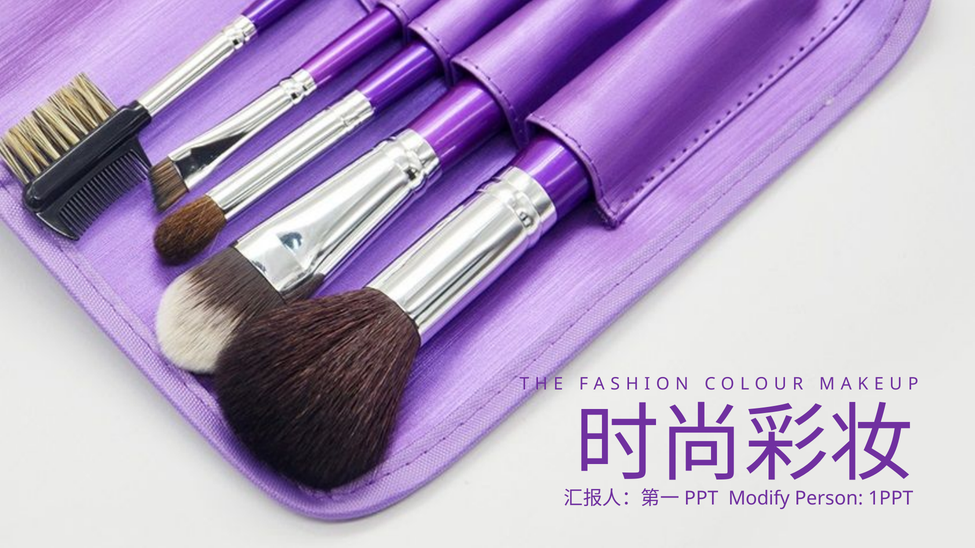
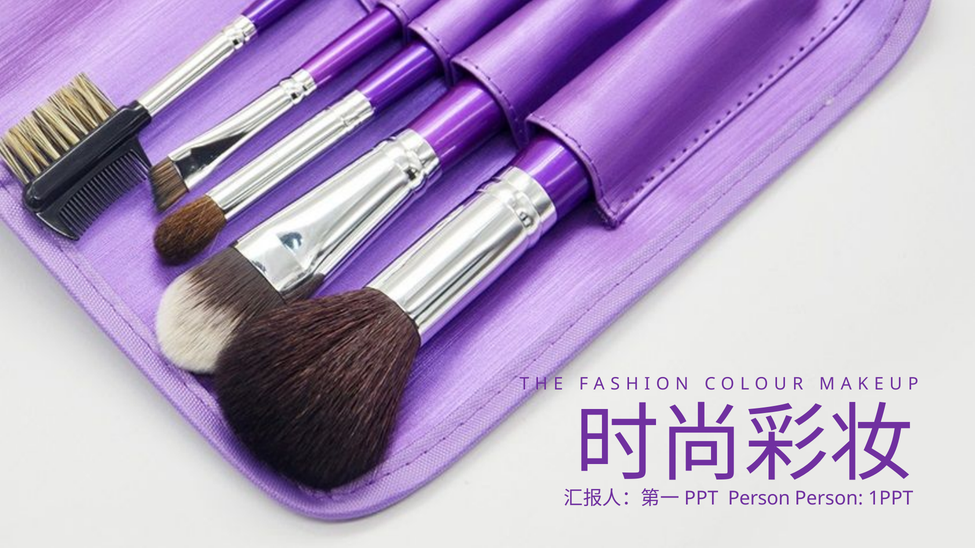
Modify at (759, 499): Modify -> Person
